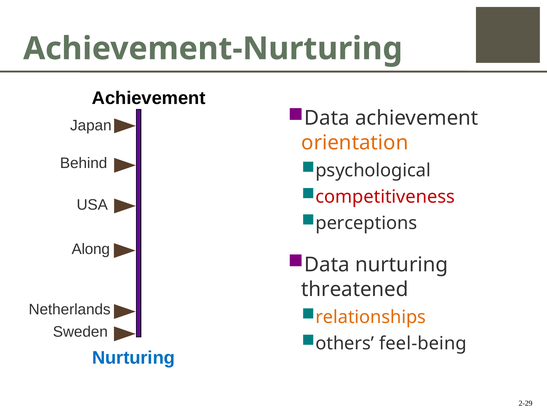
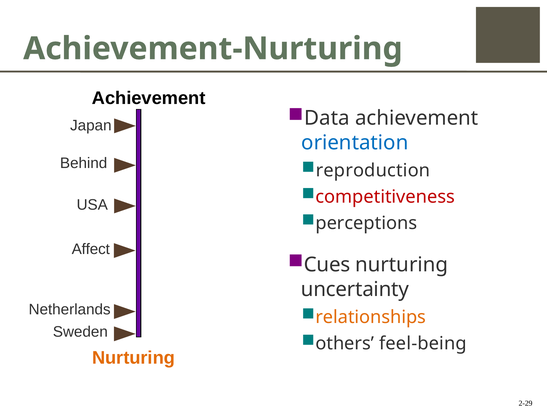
orientation colour: orange -> blue
psychological: psychological -> reproduction
Along: Along -> Affect
Data at (327, 265): Data -> Cues
threatened: threatened -> uncertainty
Nurturing at (133, 358) colour: blue -> orange
